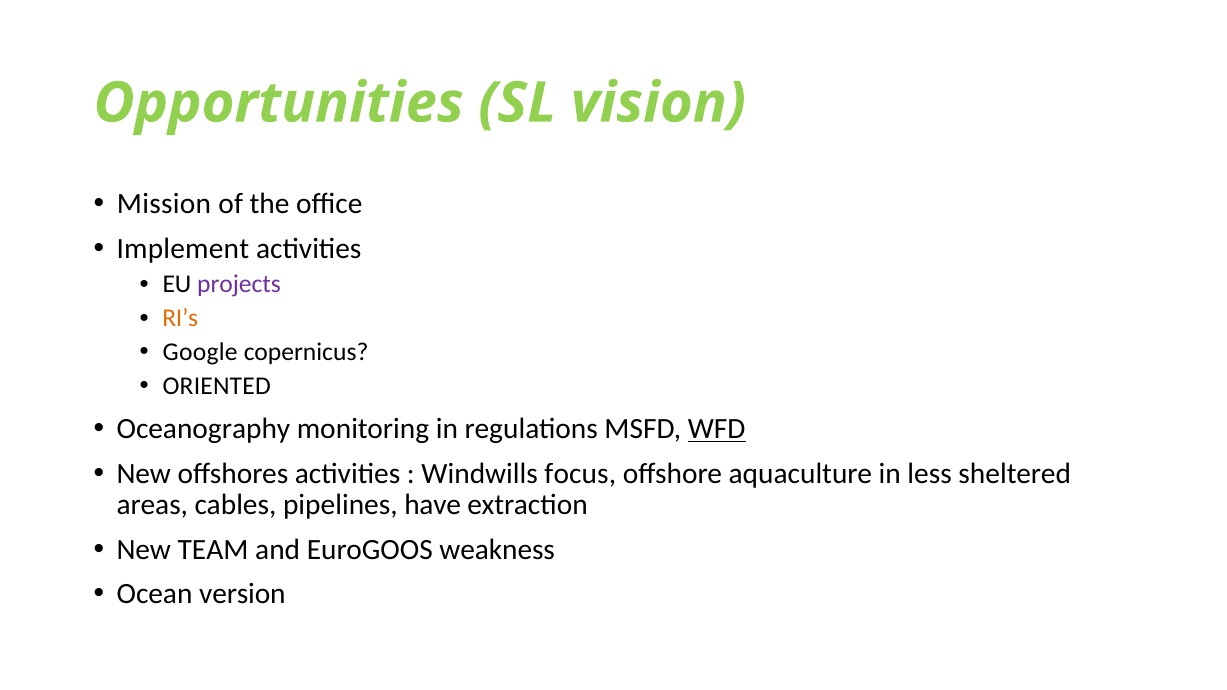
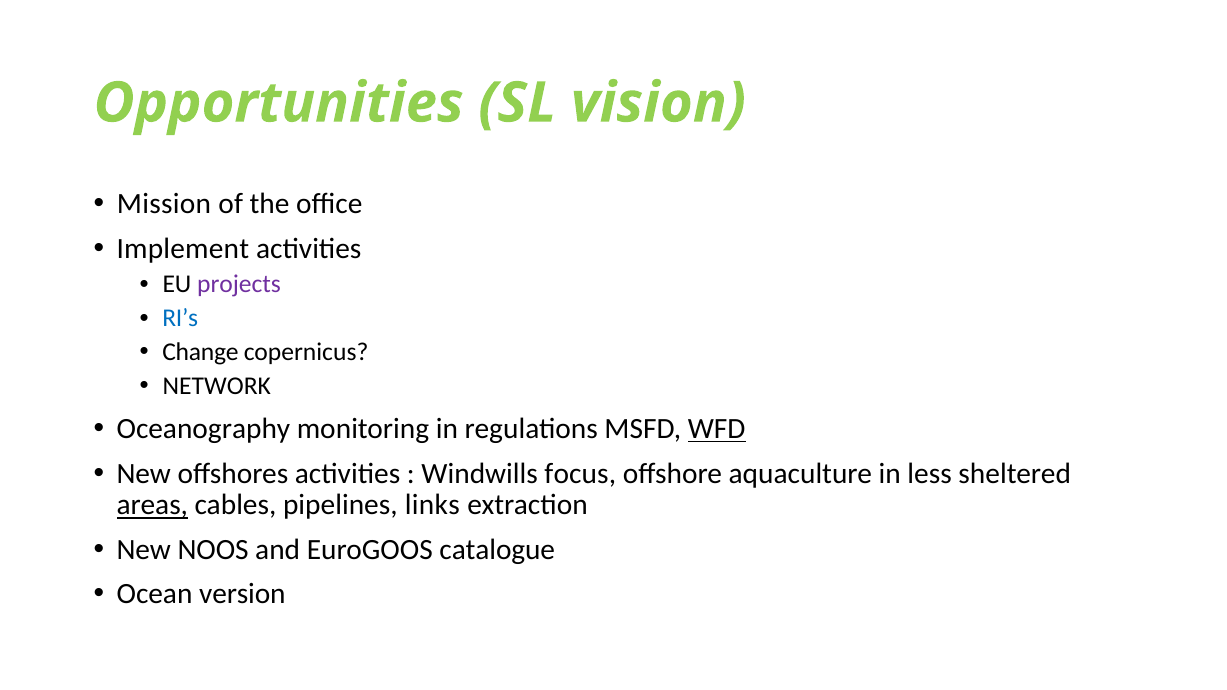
RI’s colour: orange -> blue
Google: Google -> Change
ORIENTED: ORIENTED -> NETWORK
areas underline: none -> present
have: have -> links
TEAM: TEAM -> NOOS
weakness: weakness -> catalogue
